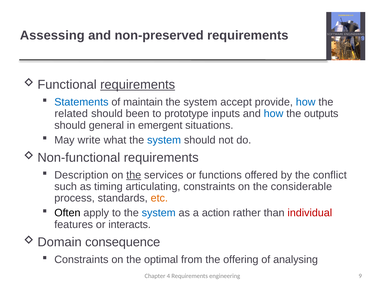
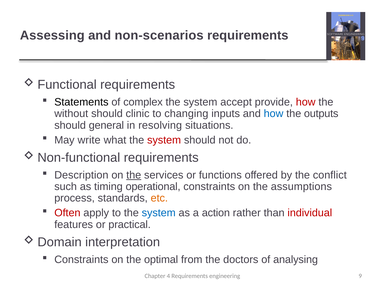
non-preserved: non-preserved -> non-scenarios
requirements at (138, 84) underline: present -> none
Statements colour: blue -> black
maintain: maintain -> complex
how at (306, 102) colour: blue -> red
related: related -> without
been: been -> clinic
prototype: prototype -> changing
emergent: emergent -> resolving
system at (164, 140) colour: blue -> red
articulating: articulating -> operational
considerable: considerable -> assumptions
Often colour: black -> red
interacts: interacts -> practical
consequence: consequence -> interpretation
offering: offering -> doctors
